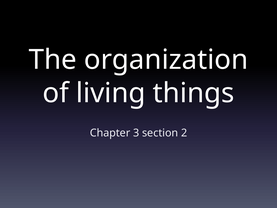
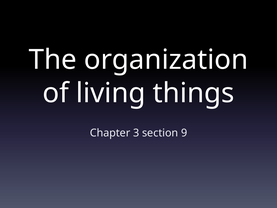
2: 2 -> 9
